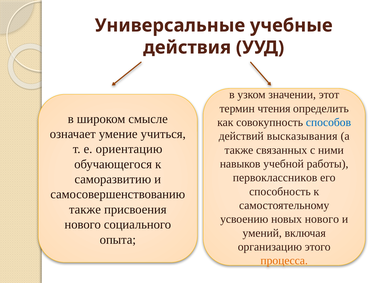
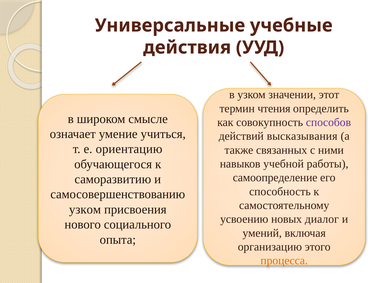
способов colour: blue -> purple
первоклассников: первоклассников -> самоопределение
также at (85, 209): также -> узком
новых нового: нового -> диалог
